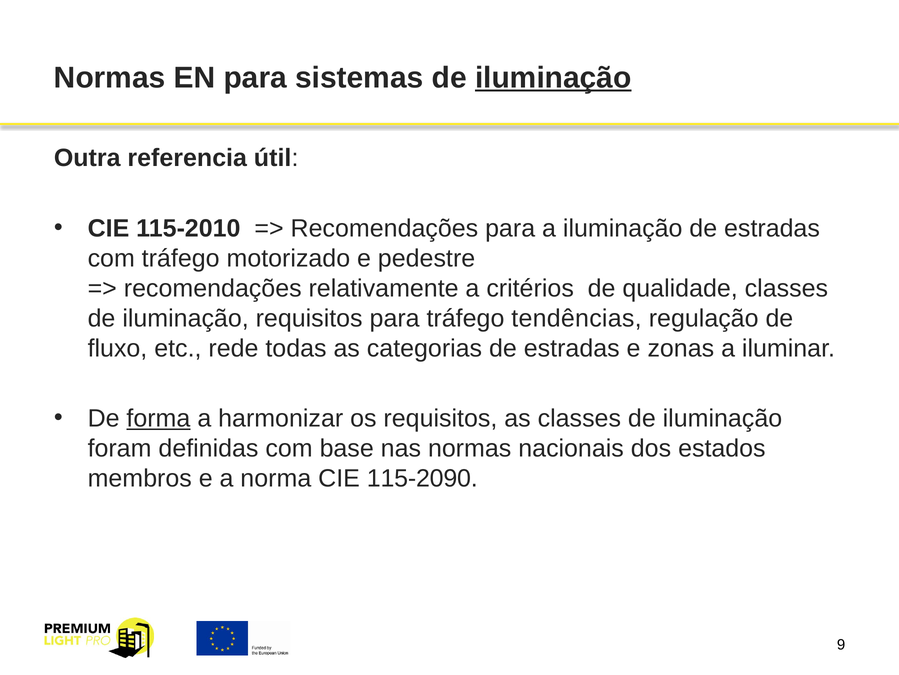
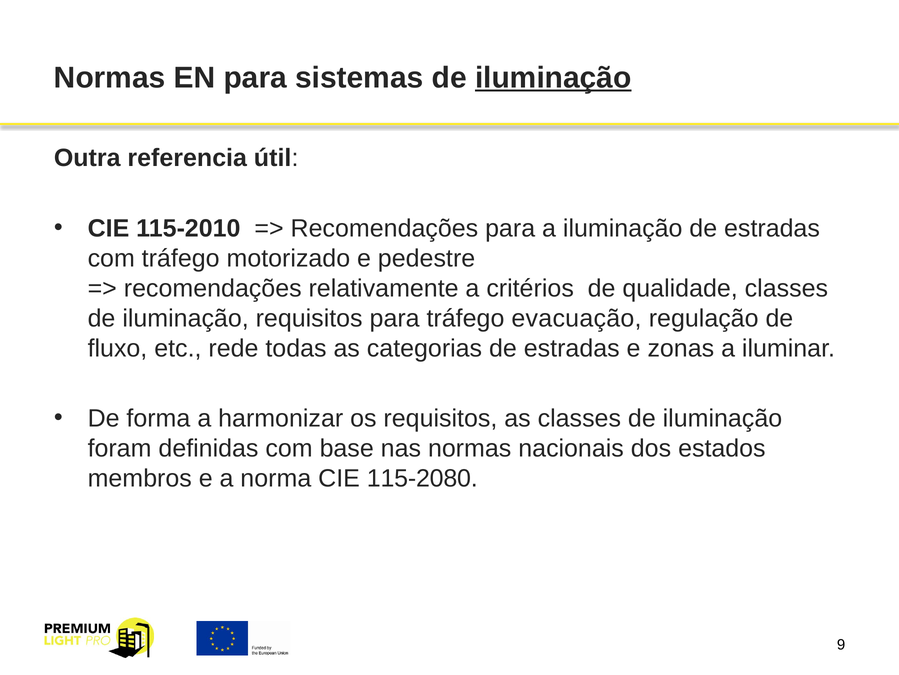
tendências: tendências -> evacuação
forma underline: present -> none
115-2090: 115-2090 -> 115-2080
